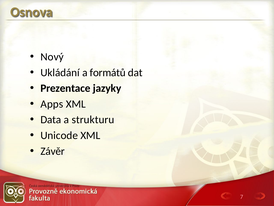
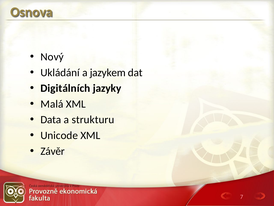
formátů: formátů -> jazykem
Prezentace: Prezentace -> Digitálních
Apps: Apps -> Malá
